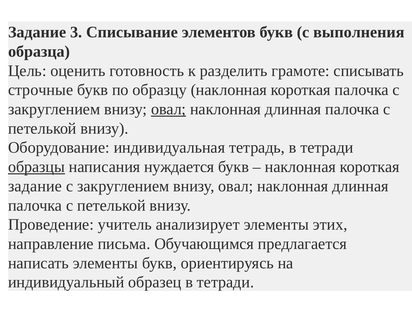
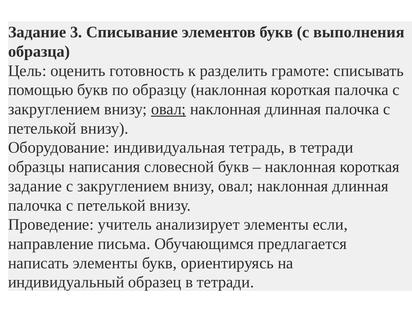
строчные: строчные -> помощью
образцы underline: present -> none
нуждается: нуждается -> словесной
этих: этих -> если
